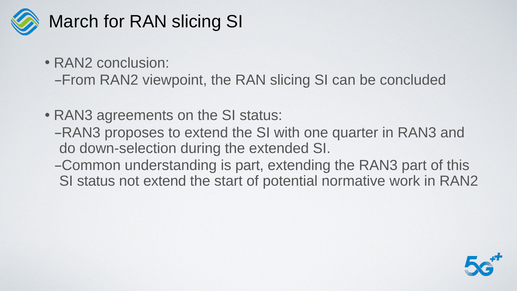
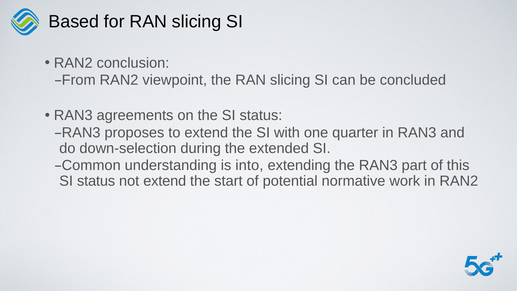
March: March -> Based
is part: part -> into
